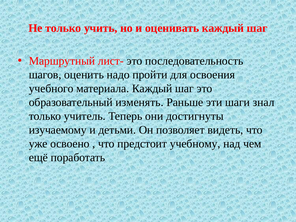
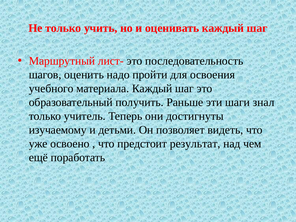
изменять: изменять -> получить
учебному: учебному -> результат
